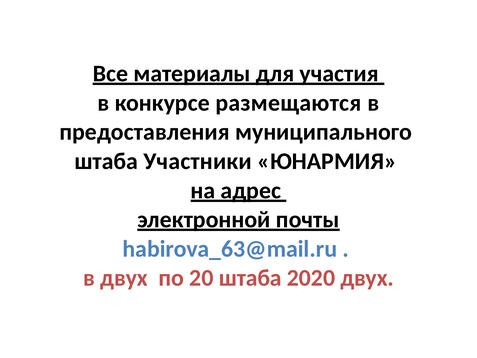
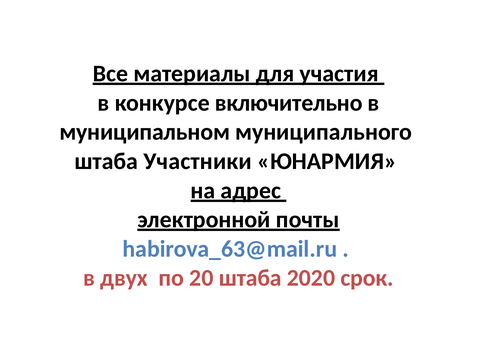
размещаются: размещаются -> включительно
предоставления: предоставления -> муниципальном
2020 двух: двух -> срок
